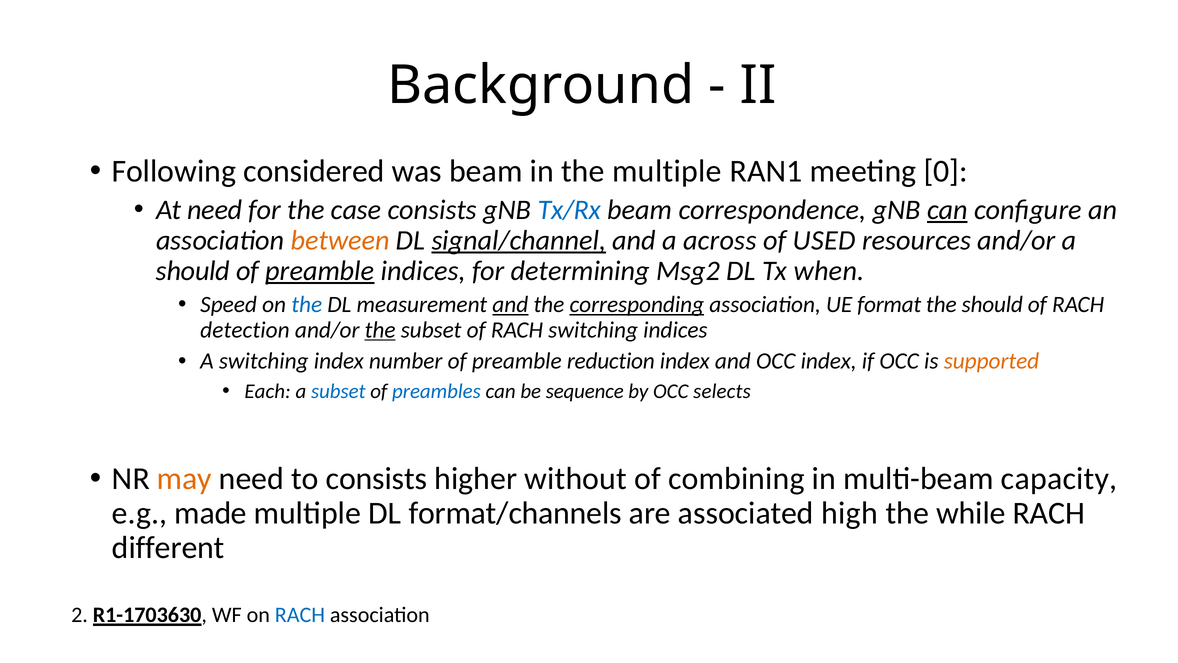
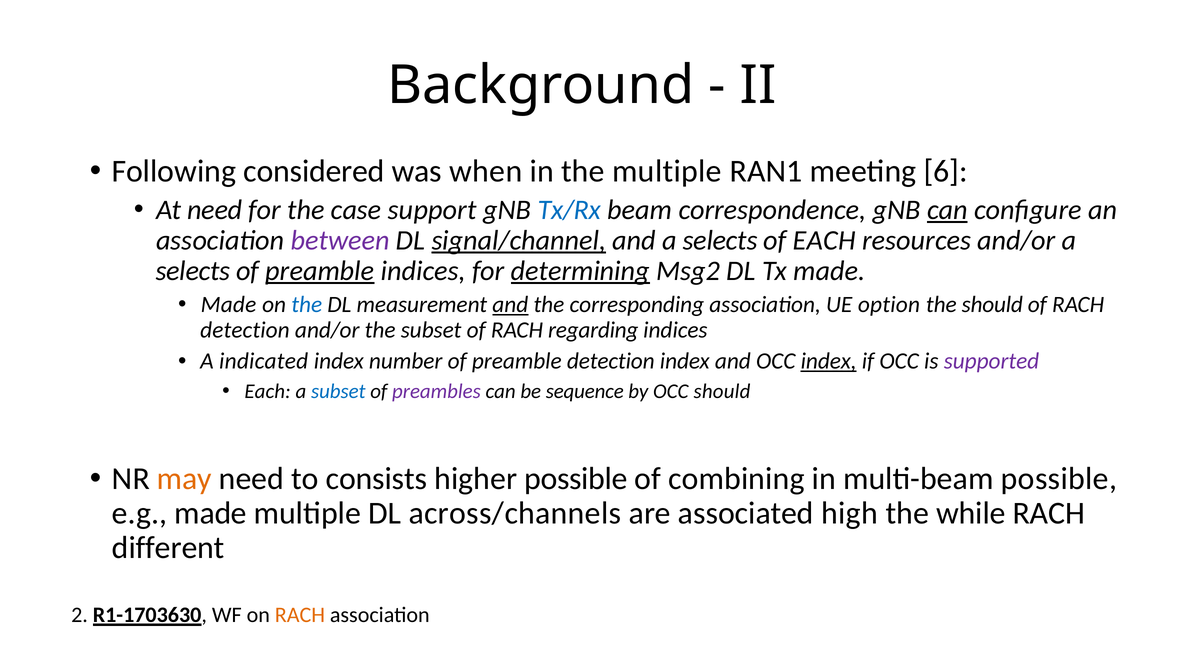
was beam: beam -> when
0: 0 -> 6
case consists: consists -> support
between colour: orange -> purple
and a across: across -> selects
of USED: USED -> EACH
should at (193, 271): should -> selects
determining underline: none -> present
Tx when: when -> made
Speed at (229, 305): Speed -> Made
corresponding underline: present -> none
format: format -> option
the at (380, 330) underline: present -> none
RACH switching: switching -> regarding
A switching: switching -> indicated
preamble reduction: reduction -> detection
index at (829, 361) underline: none -> present
supported colour: orange -> purple
preambles colour: blue -> purple
OCC selects: selects -> should
higher without: without -> possible
multi-beam capacity: capacity -> possible
format/channels: format/channels -> across/channels
RACH at (300, 615) colour: blue -> orange
